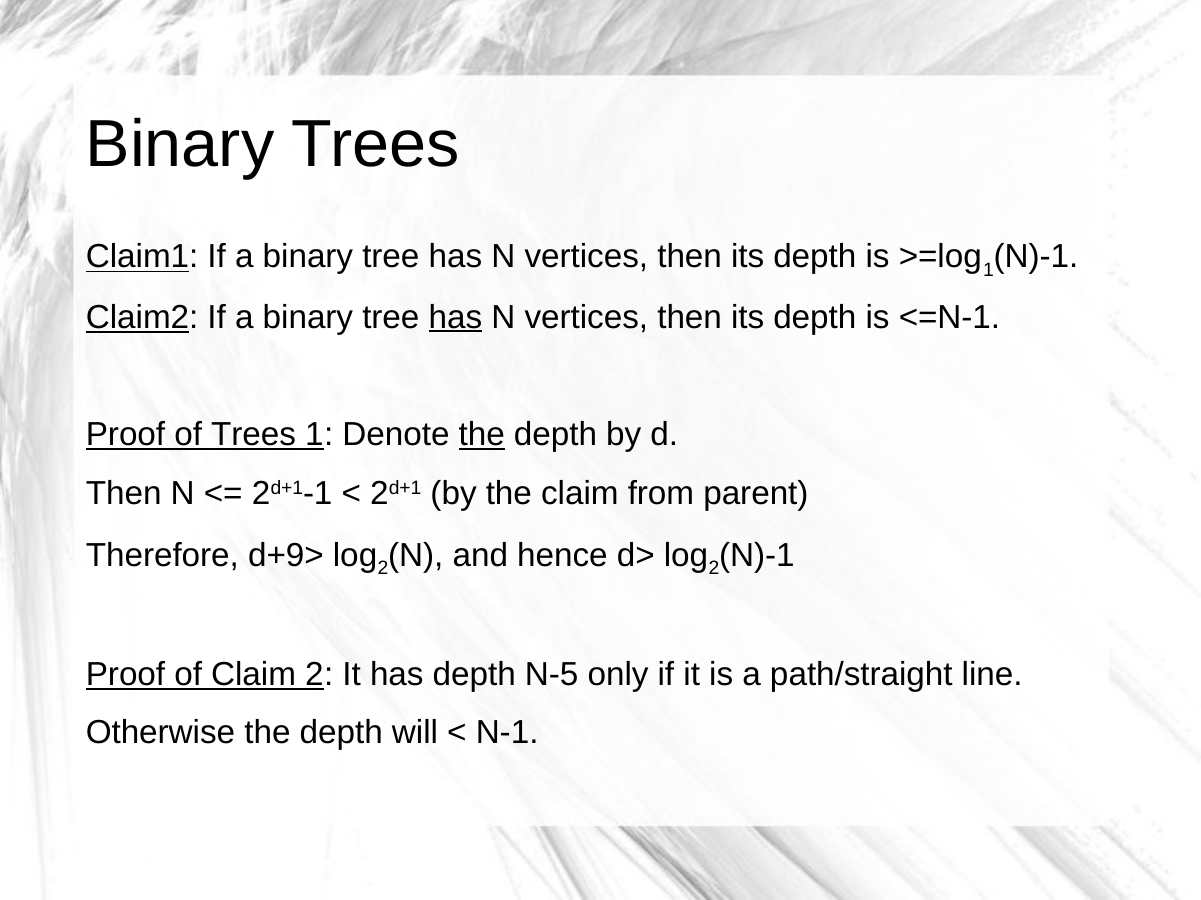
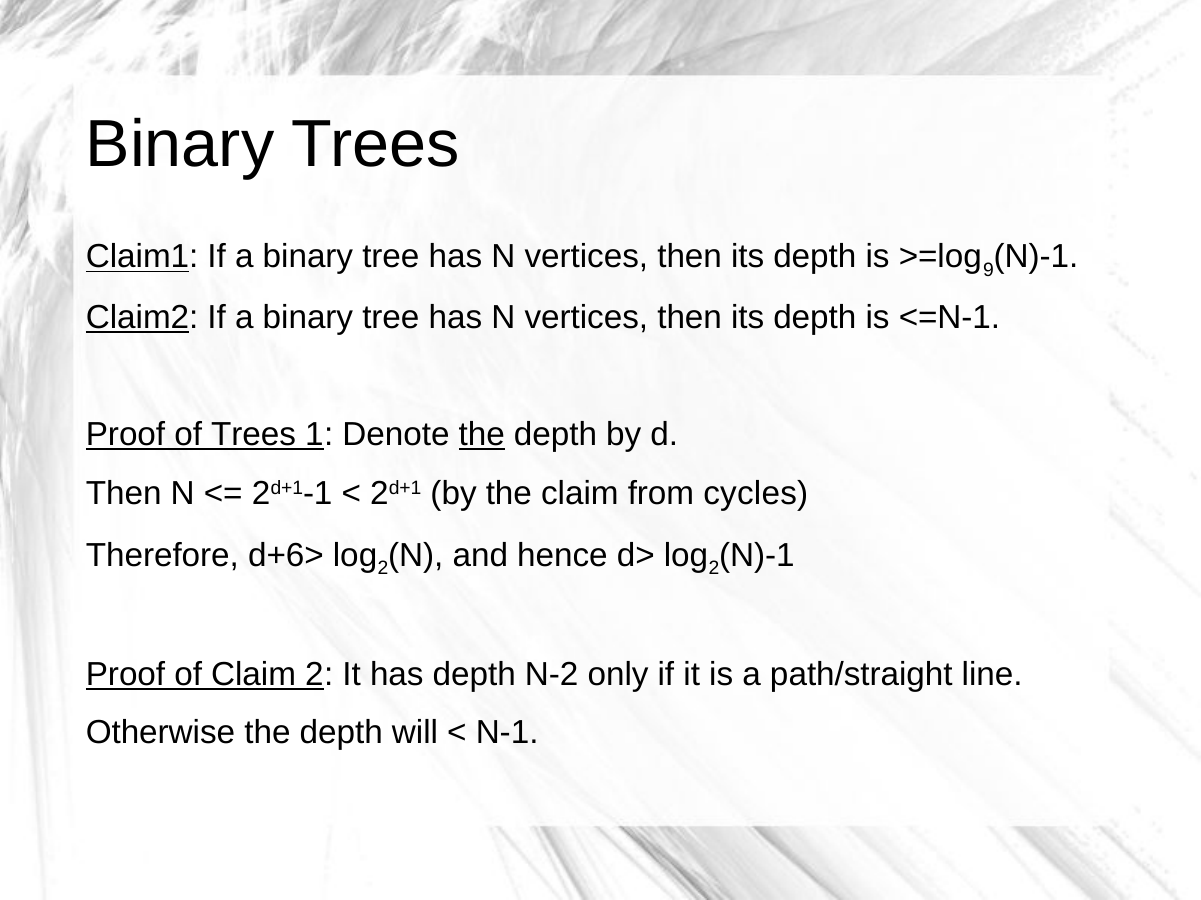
1 at (989, 270): 1 -> 9
has at (455, 317) underline: present -> none
parent: parent -> cycles
d+9>: d+9> -> d+6>
N-5: N-5 -> N-2
